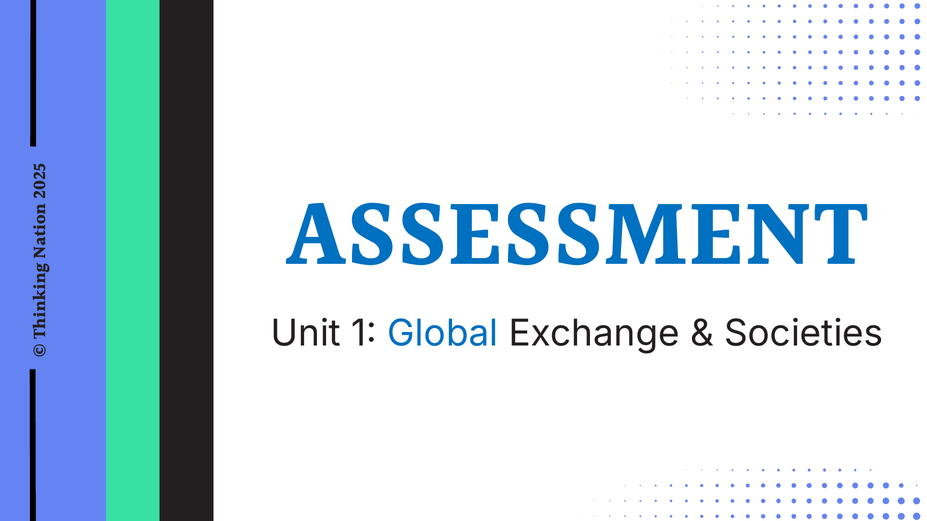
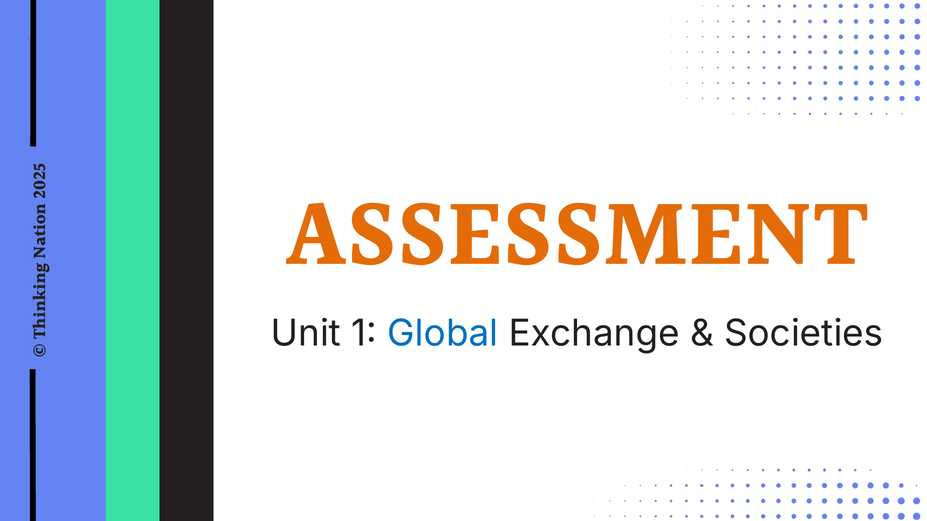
ASSESSMENT colour: blue -> orange
